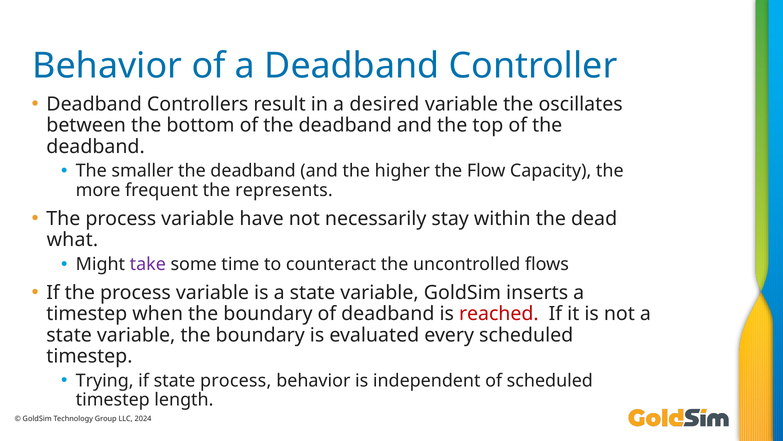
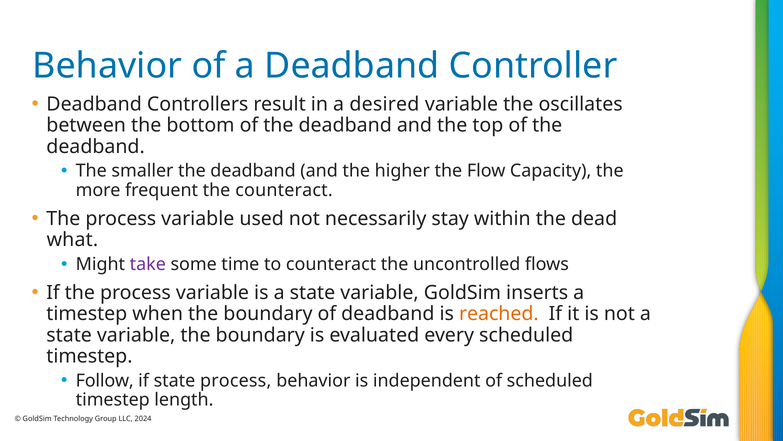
the represents: represents -> counteract
have: have -> used
reached colour: red -> orange
Trying: Trying -> Follow
